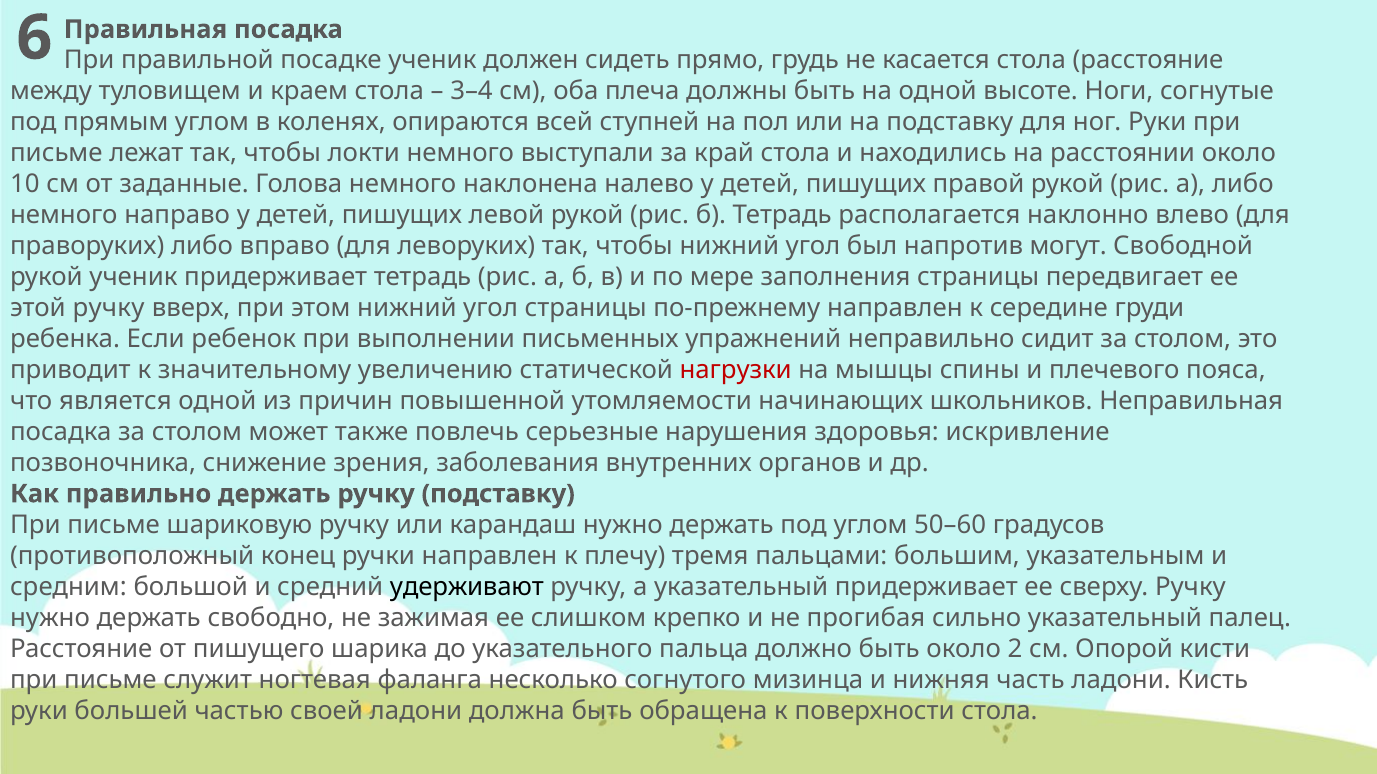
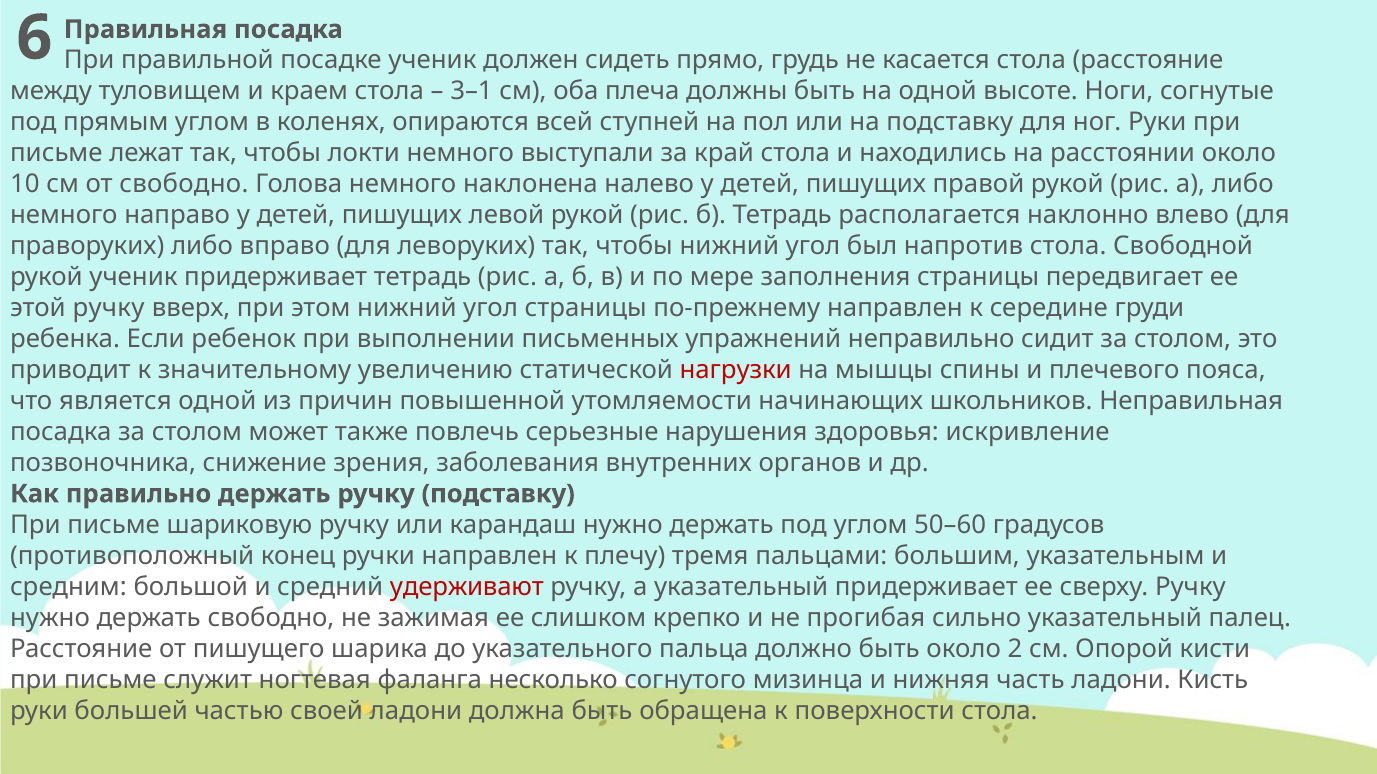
3–4: 3–4 -> 3–1
от заданные: заданные -> свободно
напротив могут: могут -> стола
удерживают colour: black -> red
